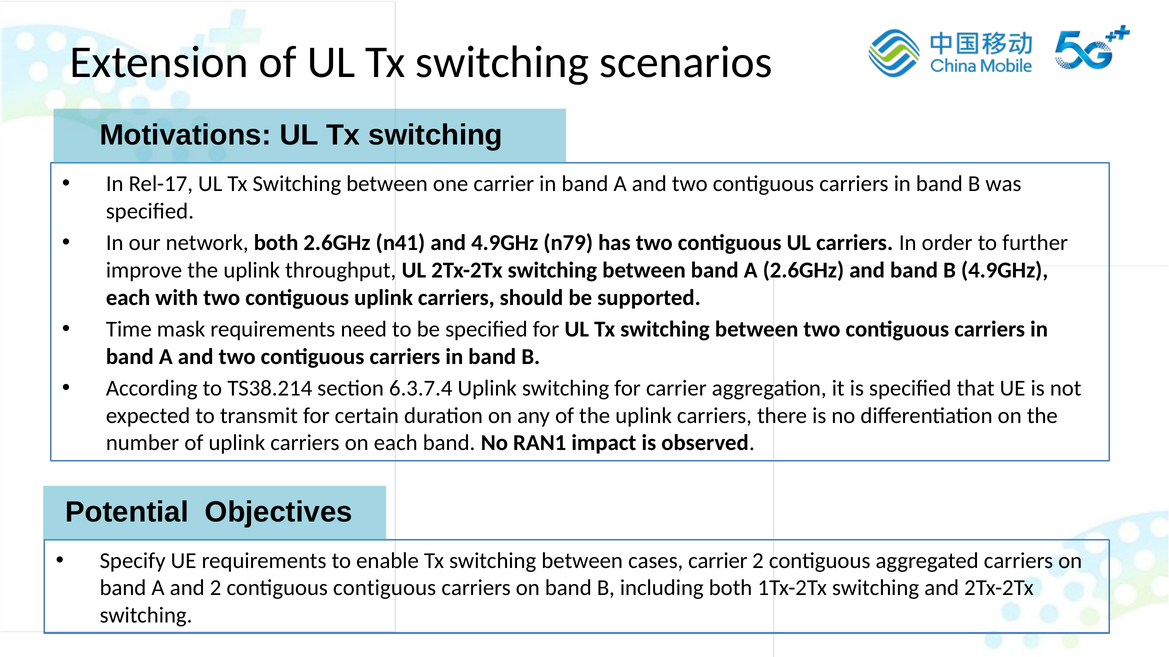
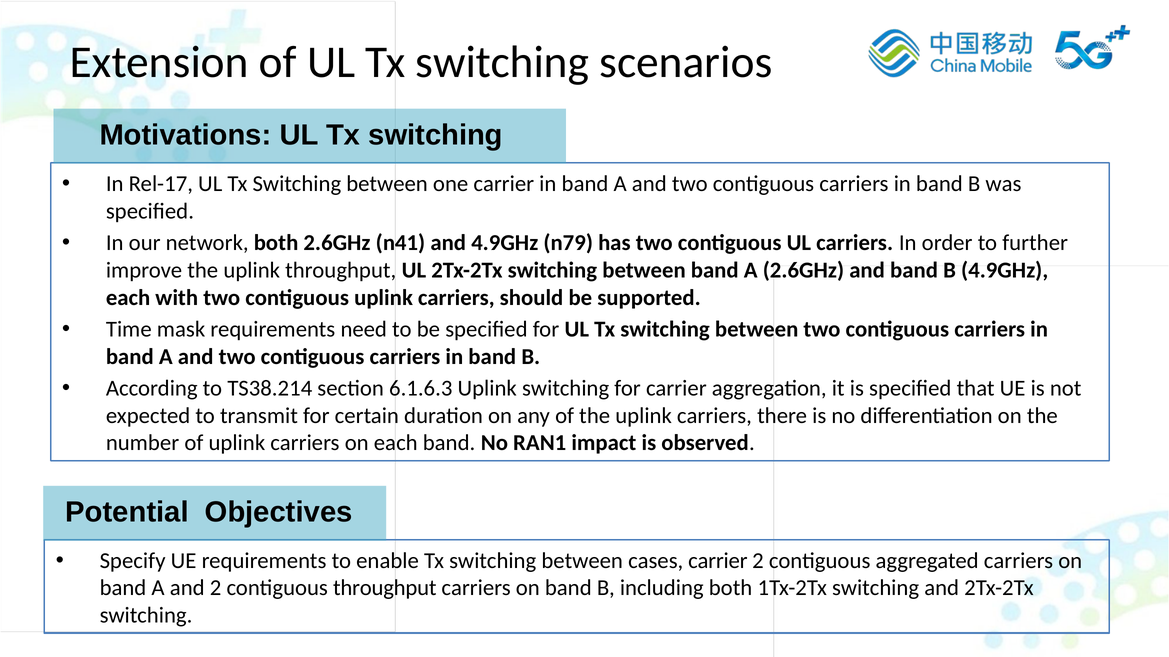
6.3.7.4: 6.3.7.4 -> 6.1.6.3
contiguous contiguous: contiguous -> throughput
